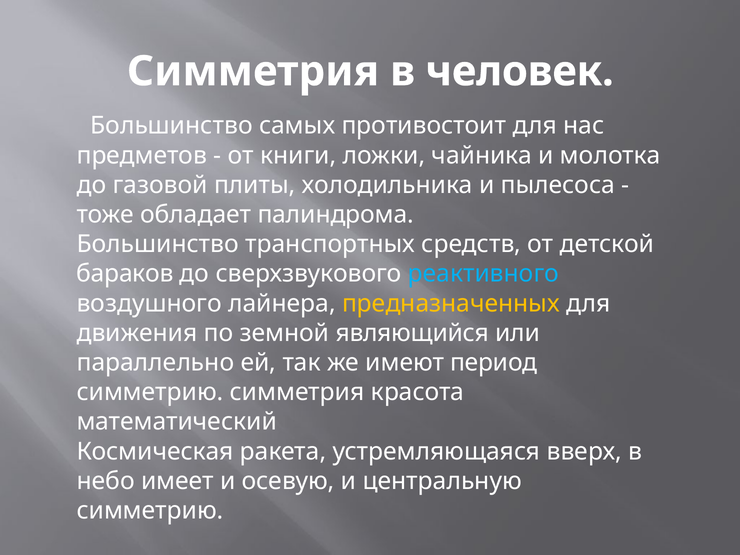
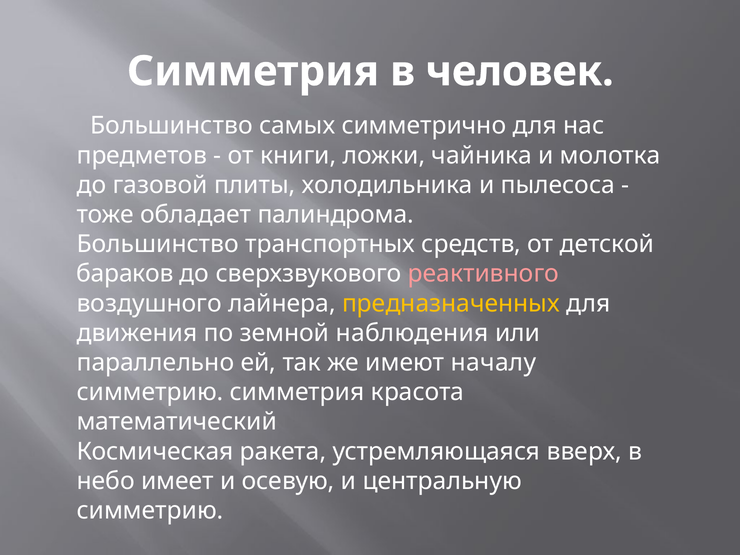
противостоит: противостоит -> симметрично
реактивного colour: light blue -> pink
являющийся: являющийся -> наблюдения
период: период -> началу
